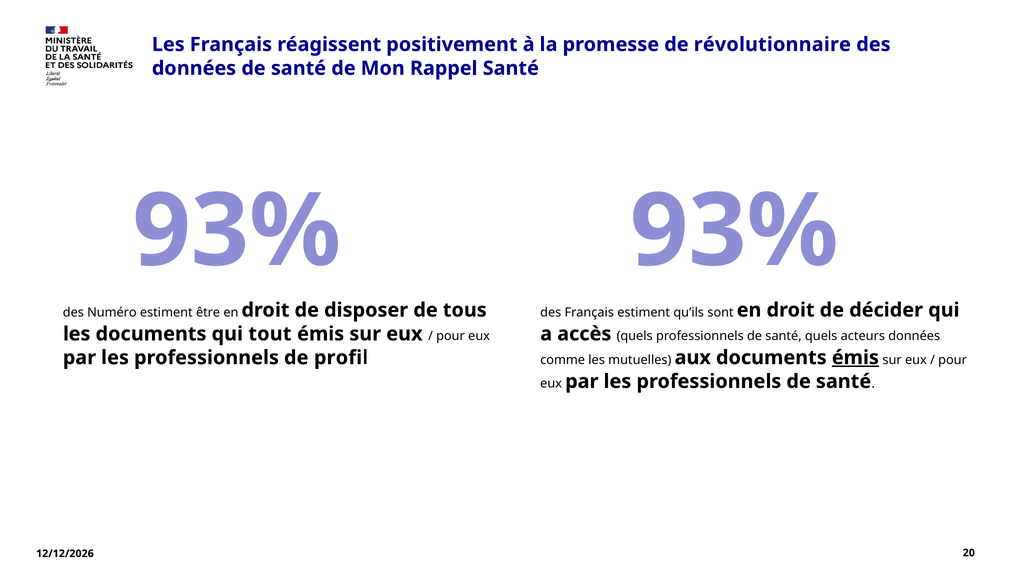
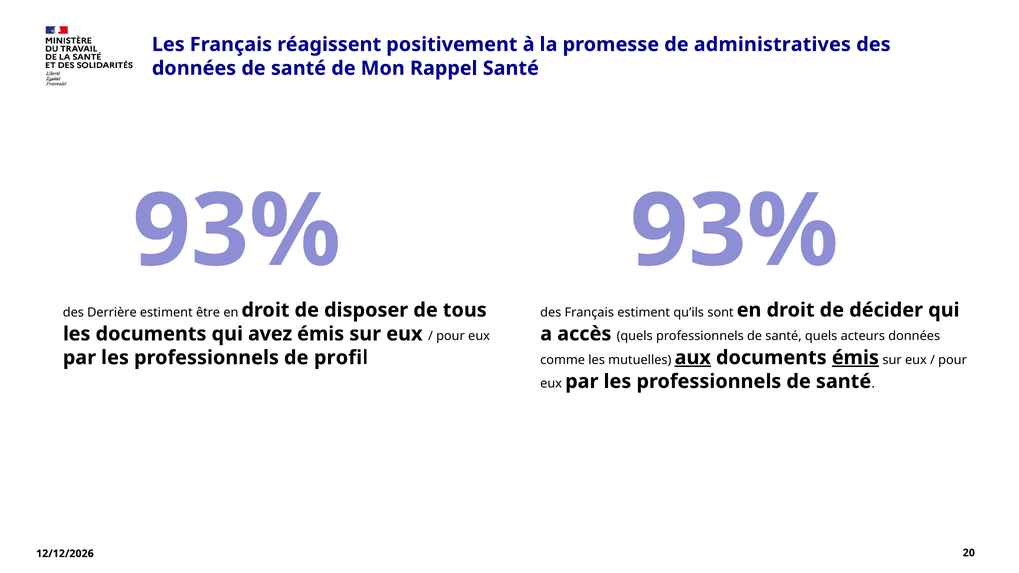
révolutionnaire: révolutionnaire -> administratives
Numéro: Numéro -> Derrière
tout: tout -> avez
aux underline: none -> present
